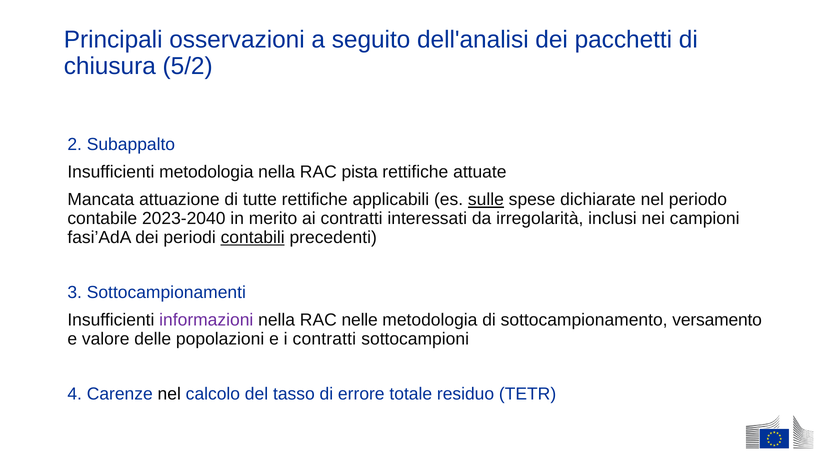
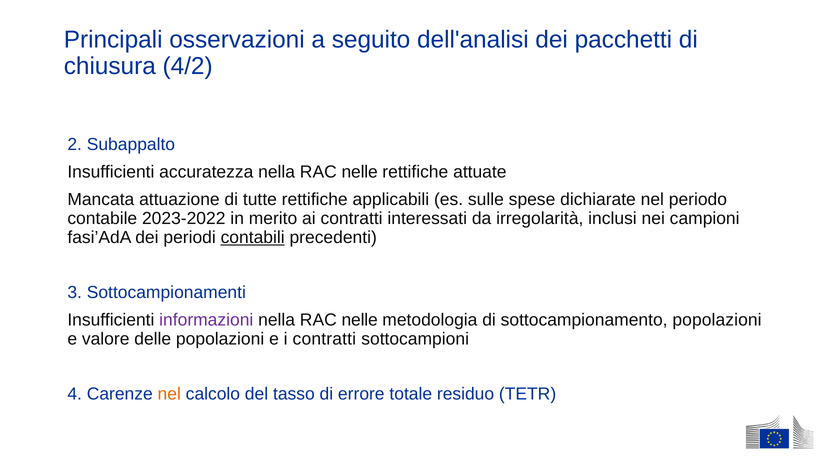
5/2: 5/2 -> 4/2
Insufficienti metodologia: metodologia -> accuratezza
pista at (360, 172): pista -> nelle
sulle underline: present -> none
2023-2040: 2023-2040 -> 2023-2022
sottocampionamento versamento: versamento -> popolazioni
nel at (169, 394) colour: black -> orange
